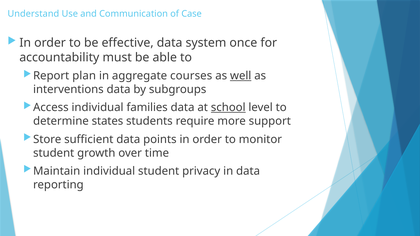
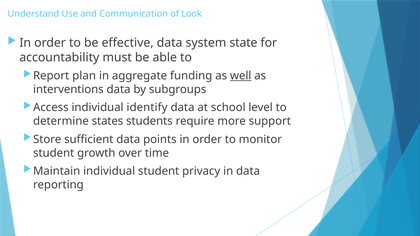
Case: Case -> Look
once: once -> state
courses: courses -> funding
families: families -> identify
school underline: present -> none
